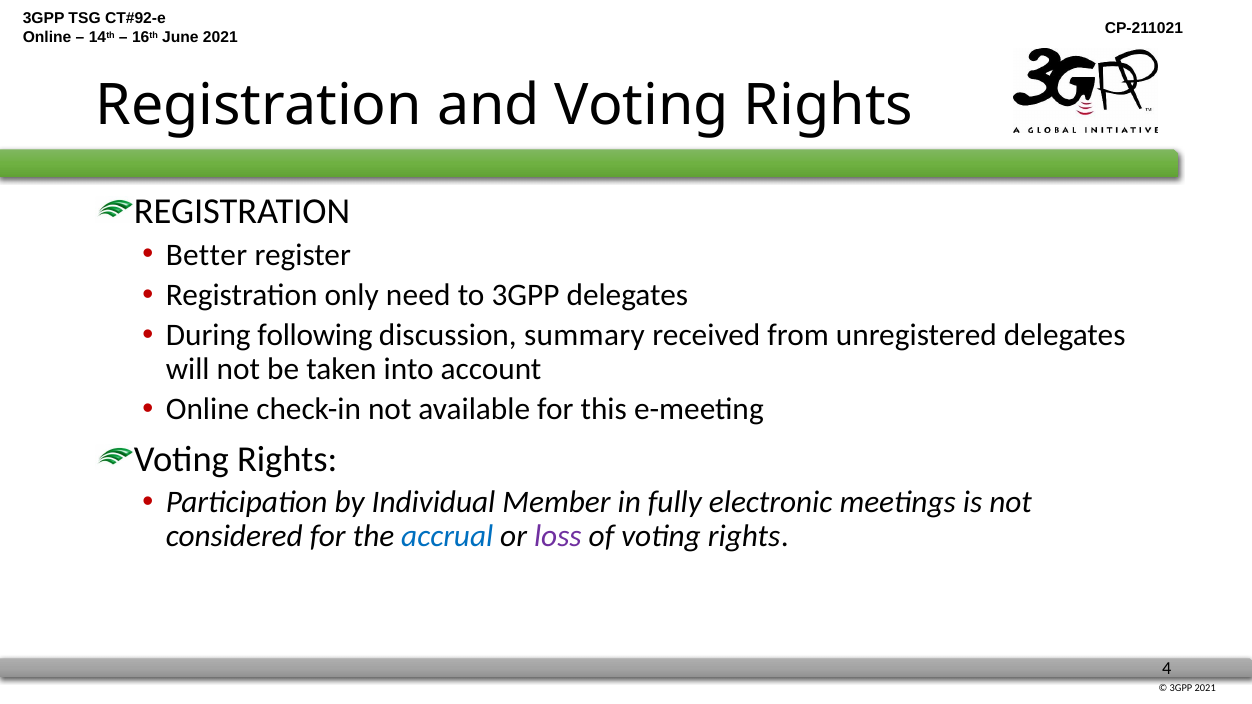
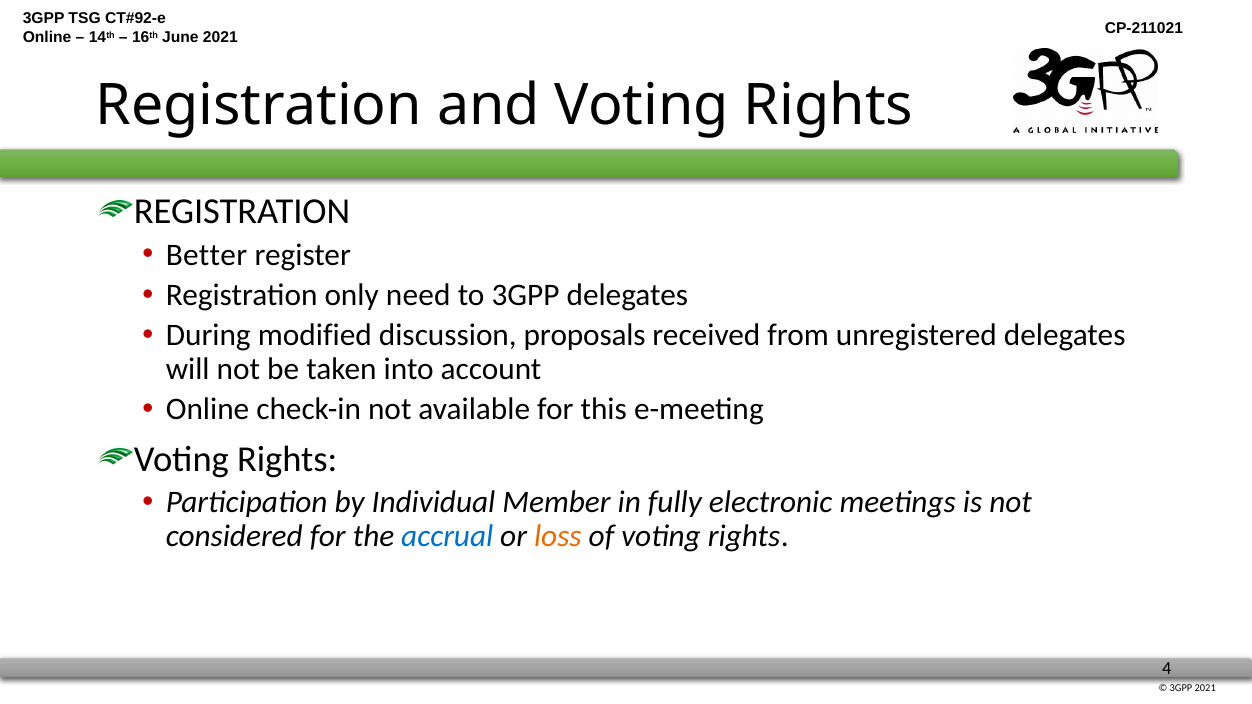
following: following -> modified
summary: summary -> proposals
loss colour: purple -> orange
